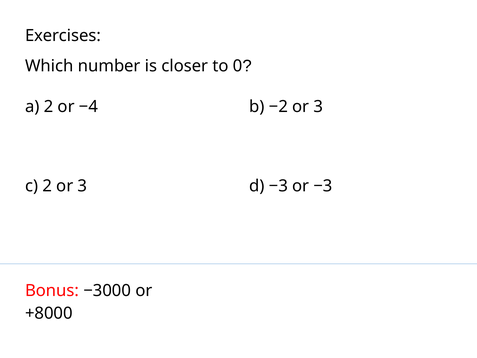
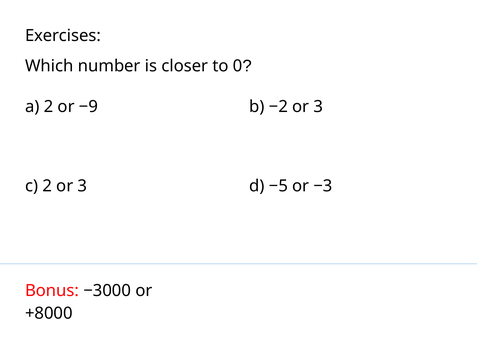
−4: −4 -> −9
d −3: −3 -> −5
